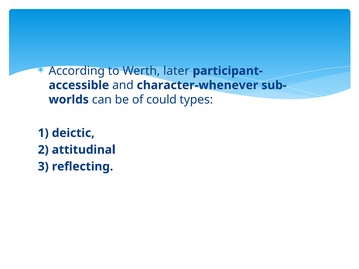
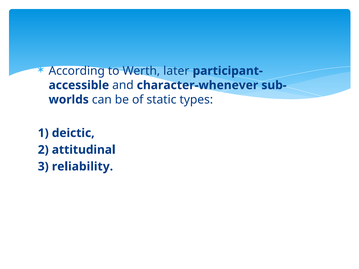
could: could -> static
reflecting: reflecting -> reliability
